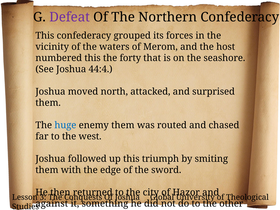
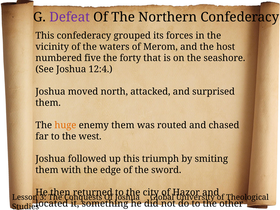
numbered this: this -> five
44:4: 44:4 -> 12:4
huge colour: blue -> orange
against: against -> located
